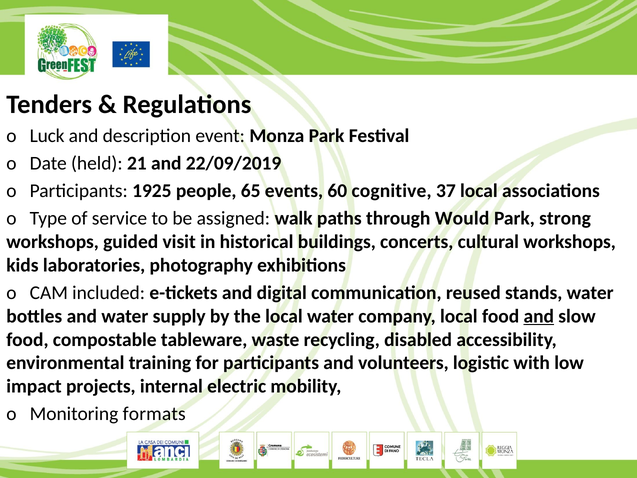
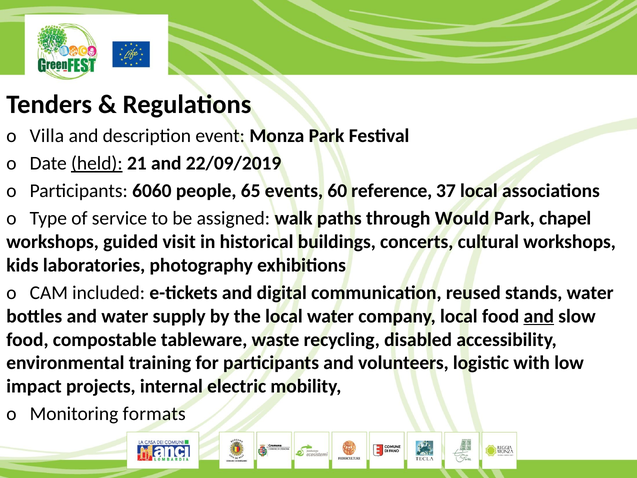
Luck: Luck -> Villa
held underline: none -> present
1925: 1925 -> 6060
cognitive: cognitive -> reference
strong: strong -> chapel
